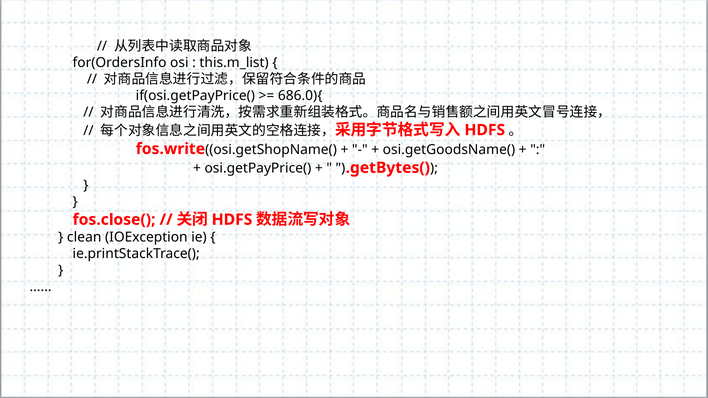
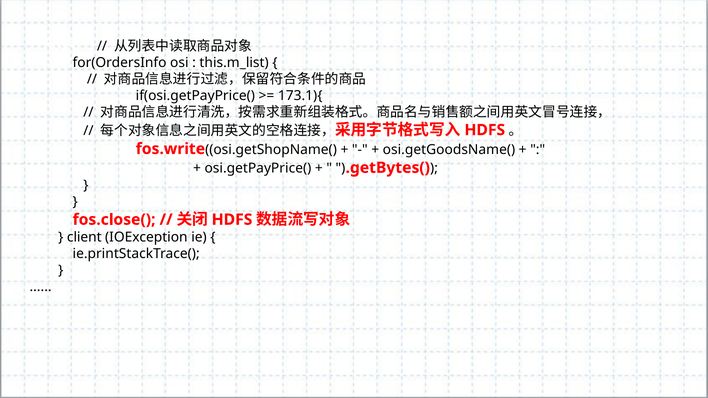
686.0){: 686.0){ -> 173.1){
clean: clean -> client
